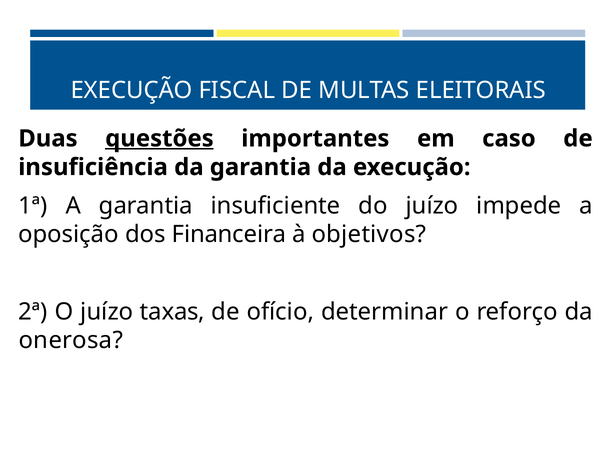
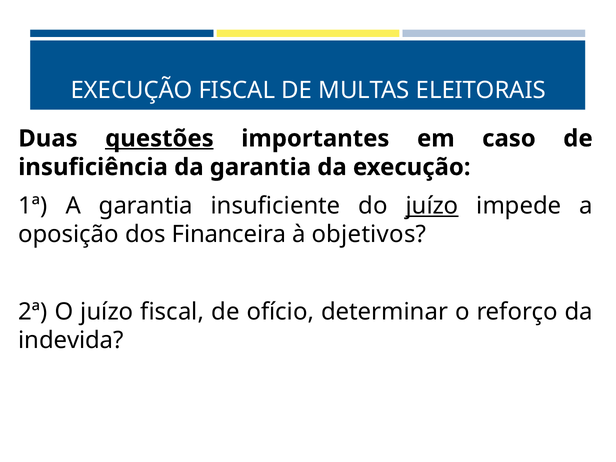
juízo at (432, 206) underline: none -> present
juízo taxas: taxas -> fiscal
onerosa: onerosa -> indevida
